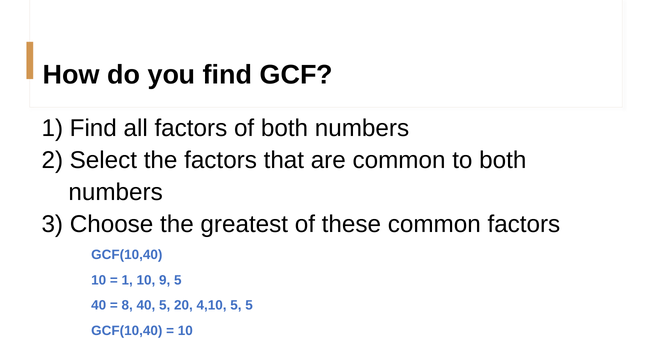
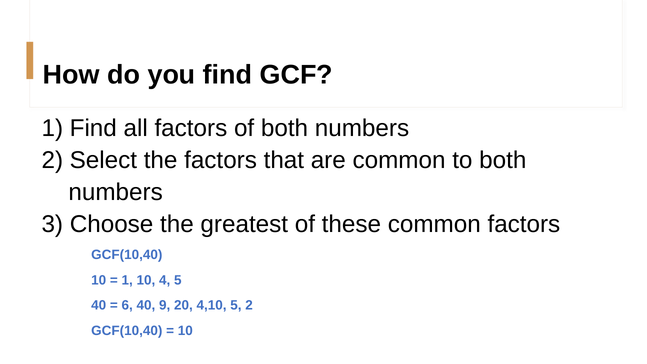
9: 9 -> 4
8: 8 -> 6
40 5: 5 -> 9
5 5: 5 -> 2
